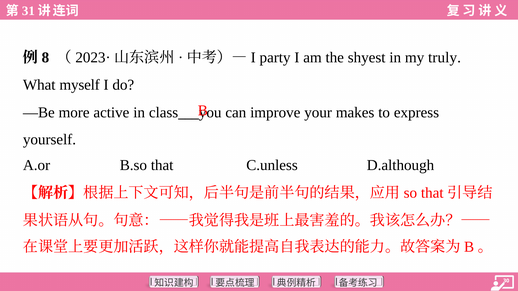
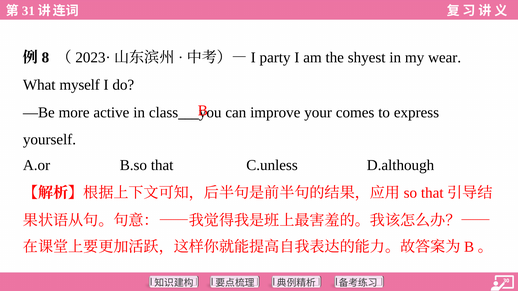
truly: truly -> wear
makes: makes -> comes
